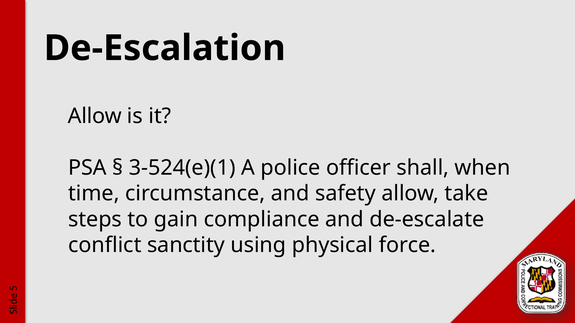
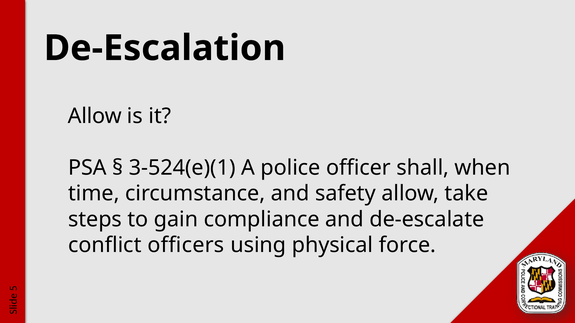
sanctity: sanctity -> officers
